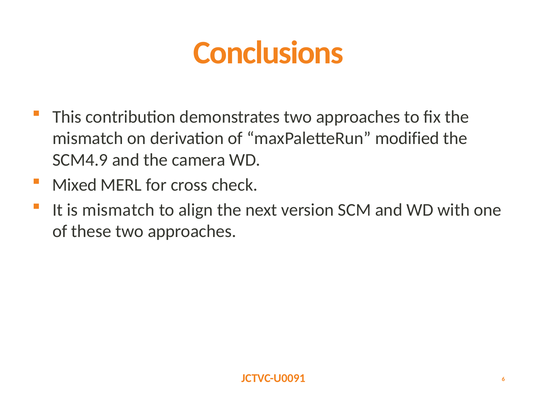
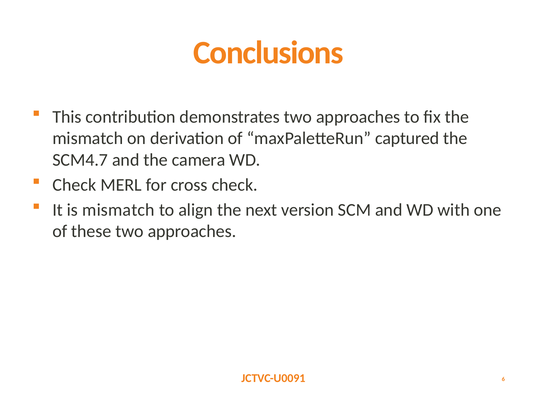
modified: modified -> captured
SCM4.9: SCM4.9 -> SCM4.7
Mixed at (75, 185): Mixed -> Check
